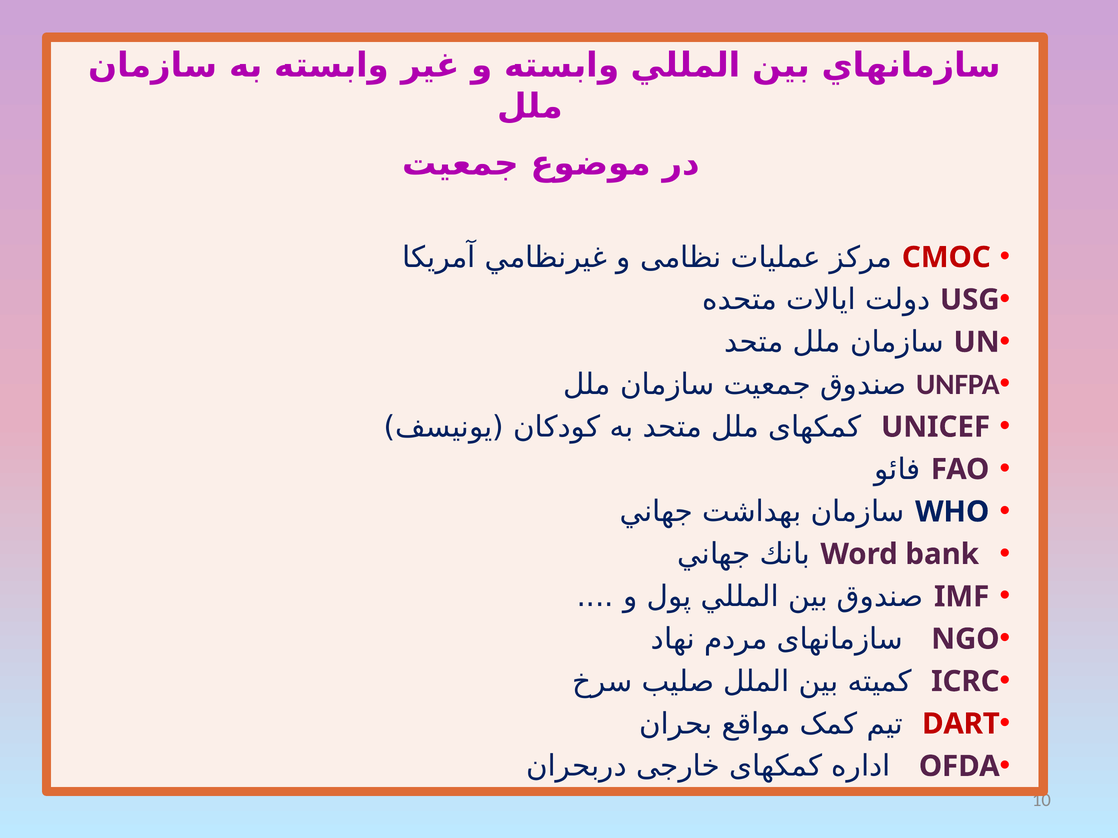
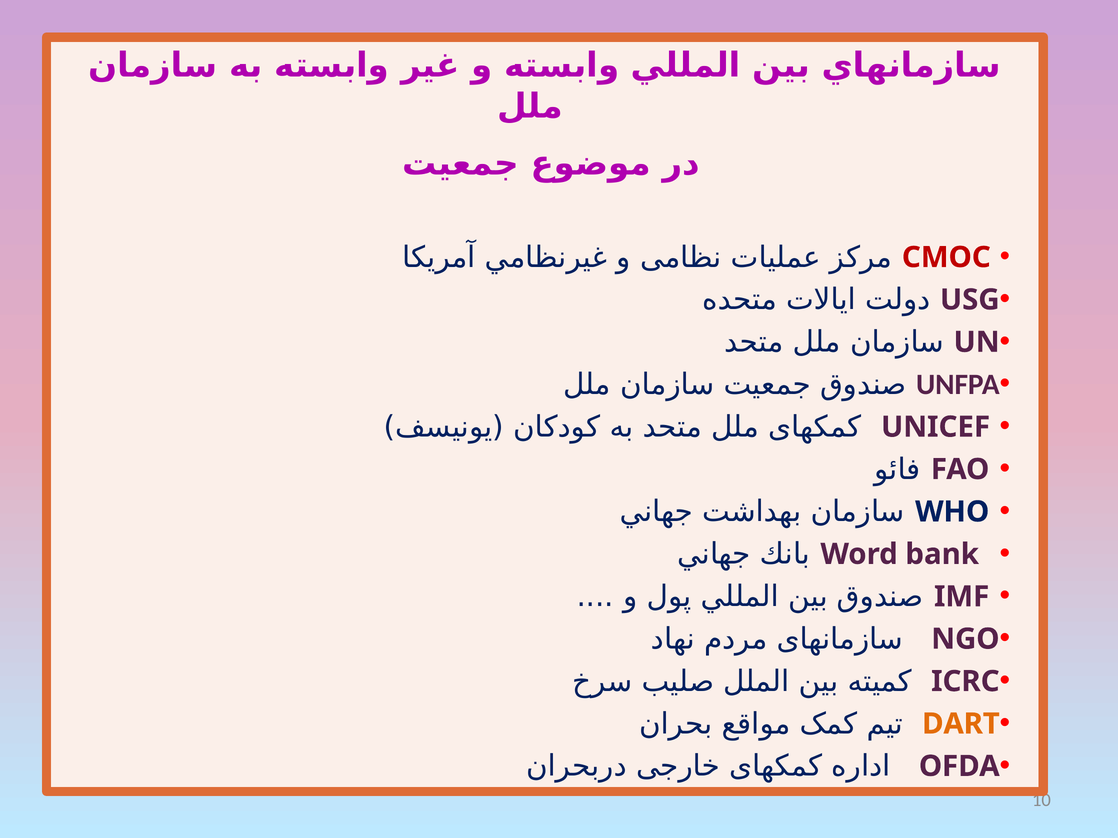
DART colour: red -> orange
